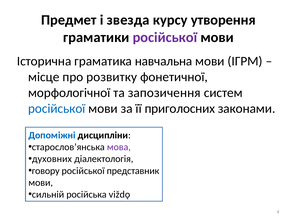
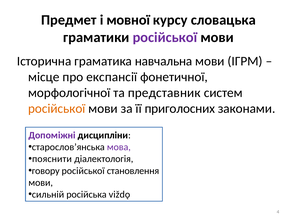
звезда: звезда -> мовної
утворення: утворення -> словацька
розвитку: розвитку -> експансії
запозичення: запозичення -> представник
російської at (57, 109) colour: blue -> orange
Допоміжні colour: blue -> purple
духовних: духовних -> пояснити
представник: представник -> становлення
